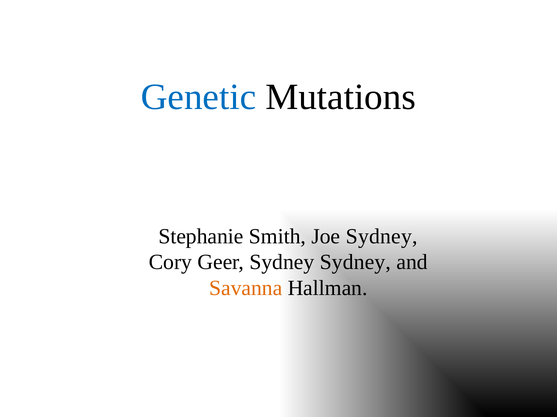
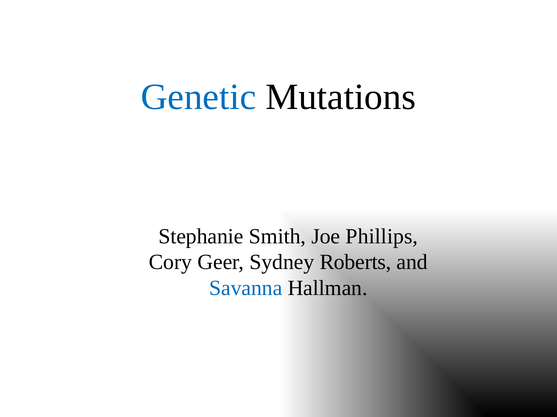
Joe Sydney: Sydney -> Phillips
Sydney Sydney: Sydney -> Roberts
Savanna colour: orange -> blue
